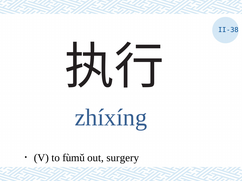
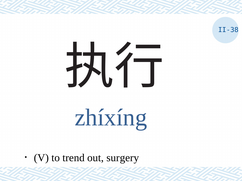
fùmǔ: fùmǔ -> trend
